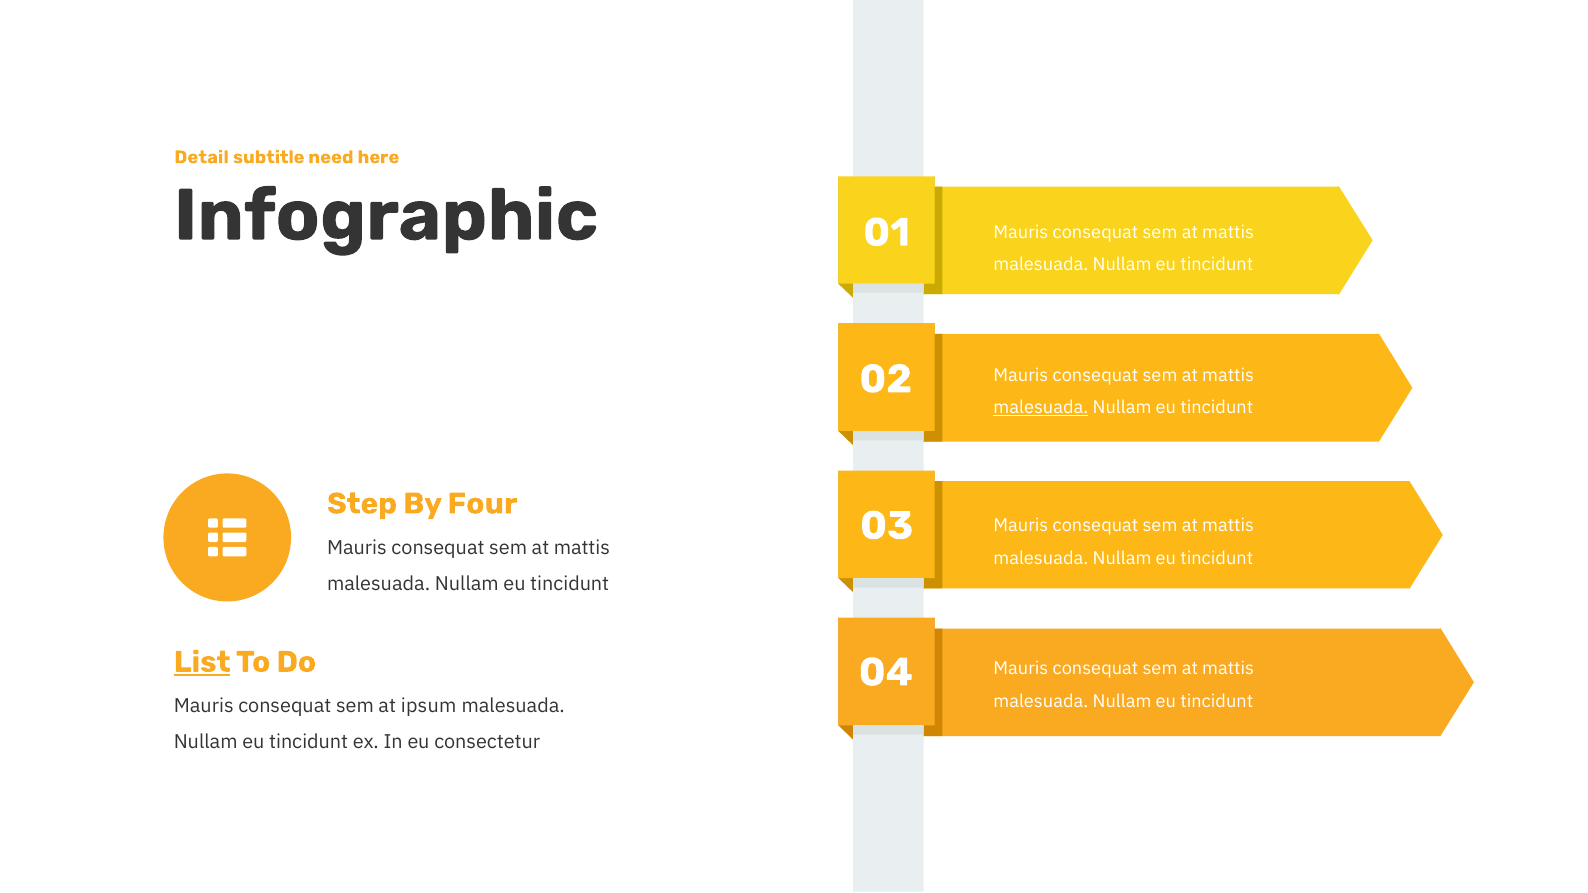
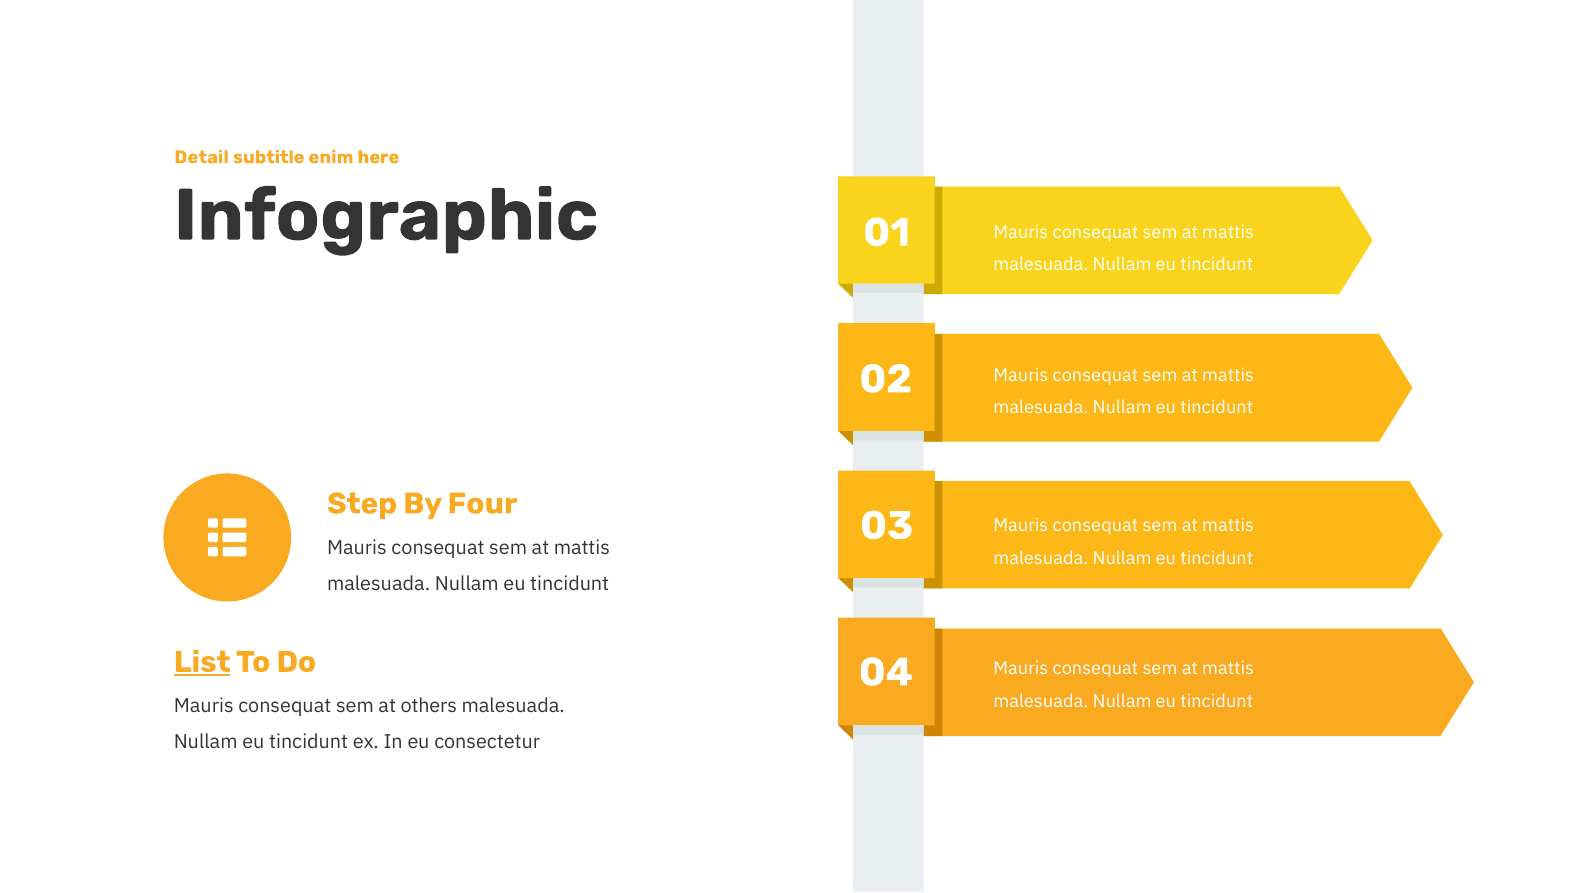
need: need -> enim
malesuada at (1041, 408) underline: present -> none
ipsum: ipsum -> others
